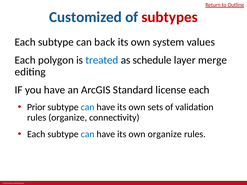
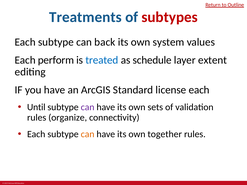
Customized: Customized -> Treatments
polygon: polygon -> perform
merge: merge -> extent
Prior: Prior -> Until
can at (88, 107) colour: blue -> purple
can at (88, 134) colour: blue -> orange
own organize: organize -> together
